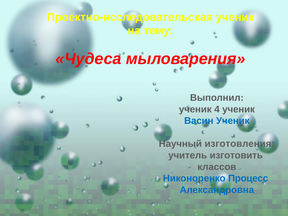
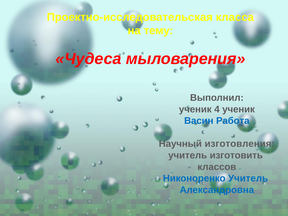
Проектно-исследовательская ученик: ученик -> класса
Васин Ученик: Ученик -> Работа
Никоноренко Процесс: Процесс -> Учитель
